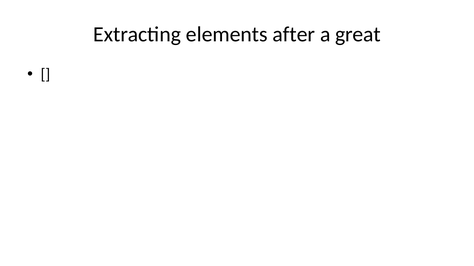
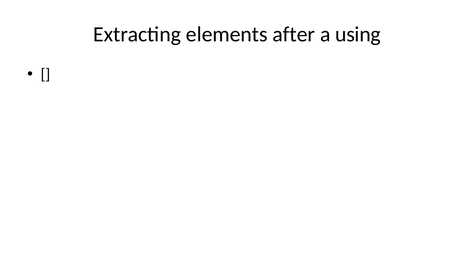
great: great -> using
